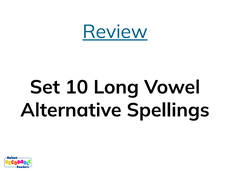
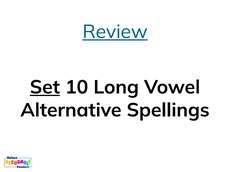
Set underline: none -> present
